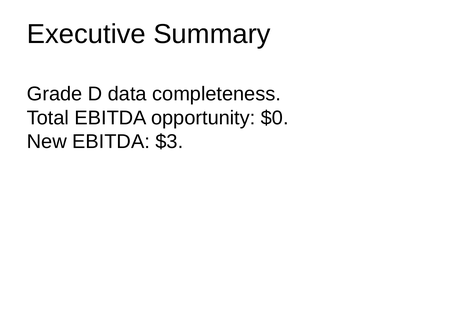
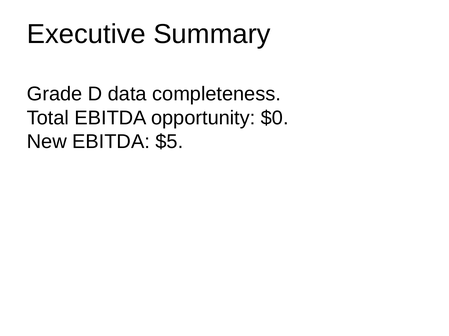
$3: $3 -> $5
